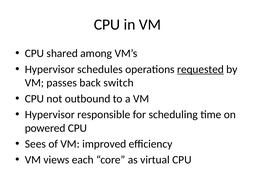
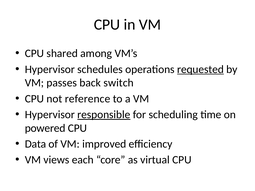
outbound: outbound -> reference
responsible underline: none -> present
Sees: Sees -> Data
